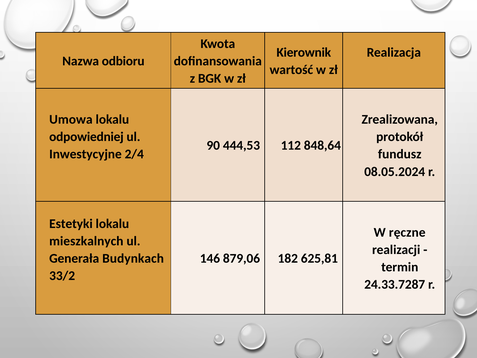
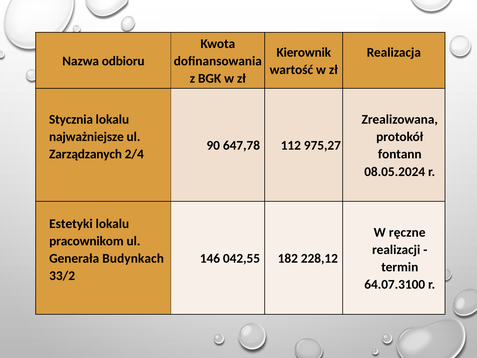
Umowa: Umowa -> Stycznia
odpowiedniej: odpowiedniej -> najważniejsze
444,53: 444,53 -> 647,78
848,64: 848,64 -> 975,27
Inwestycyjne: Inwestycyjne -> Zarządzanych
fundusz: fundusz -> fontann
mieszkalnych: mieszkalnych -> pracownikom
879,06: 879,06 -> 042,55
625,81: 625,81 -> 228,12
24.33.7287: 24.33.7287 -> 64.07.3100
